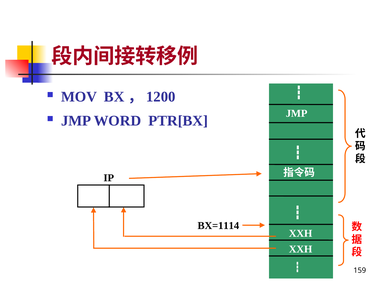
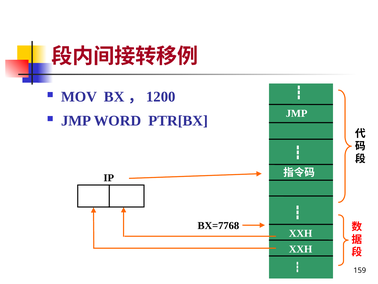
BX=1114: BX=1114 -> BX=7768
